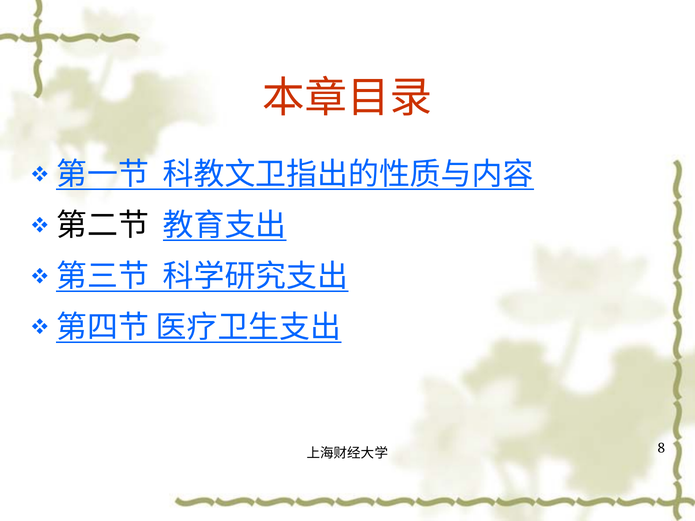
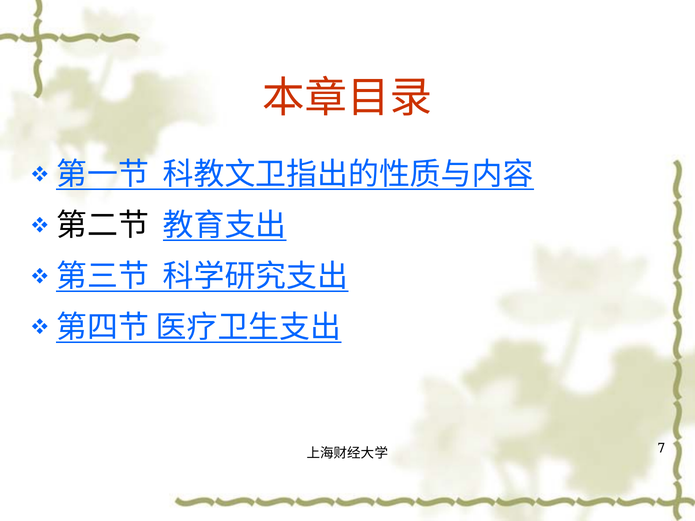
8: 8 -> 7
